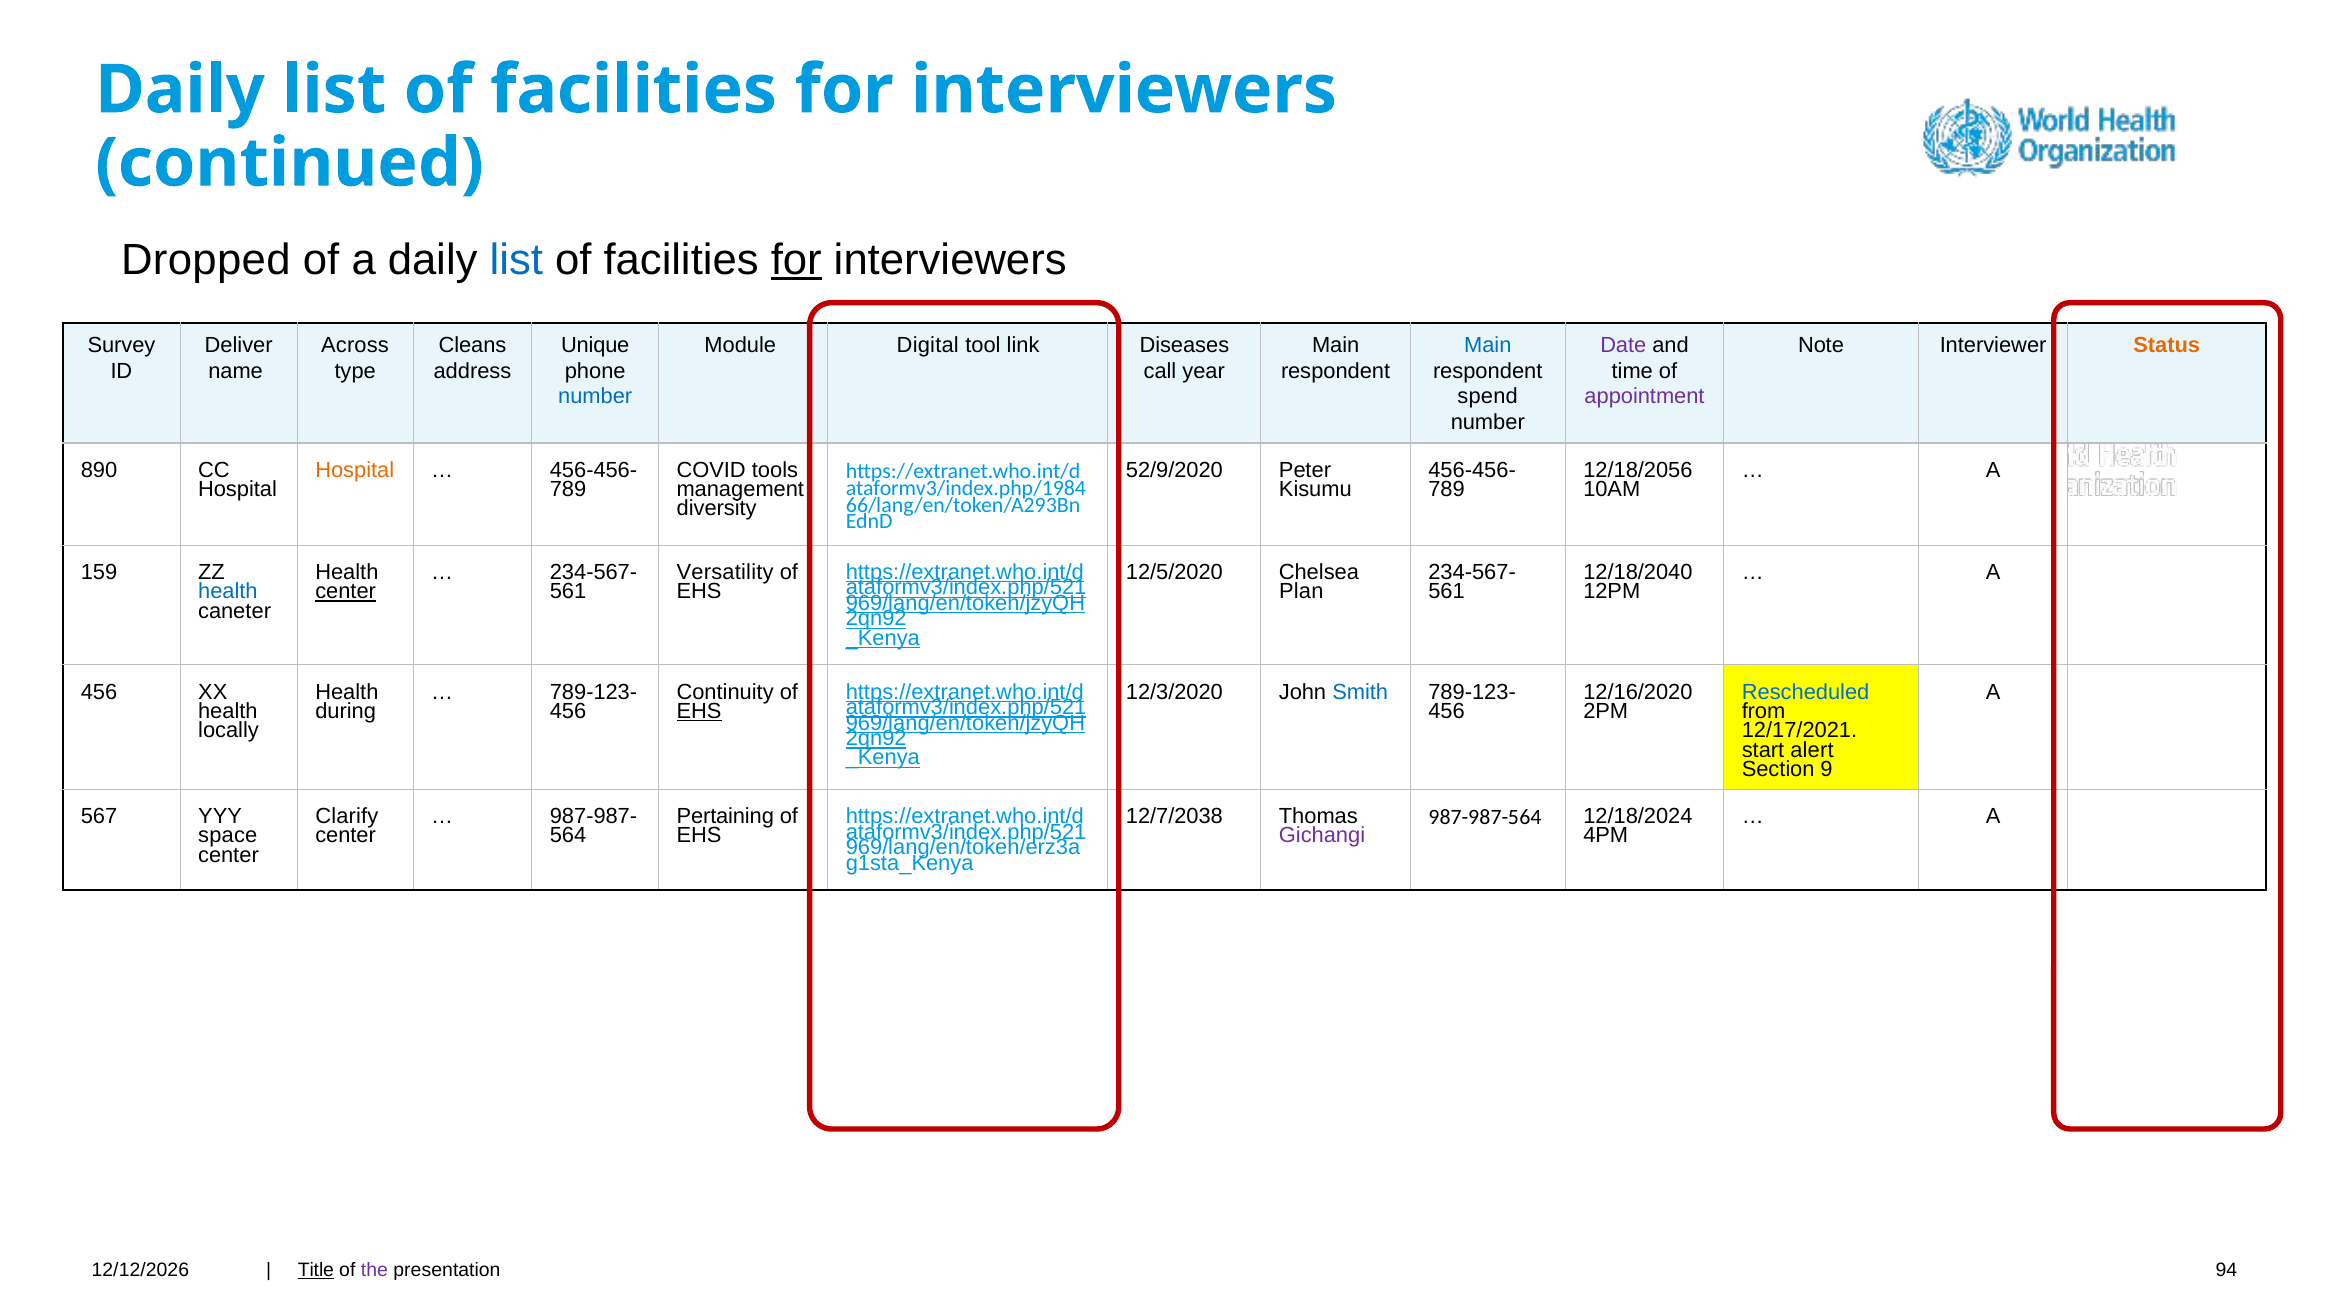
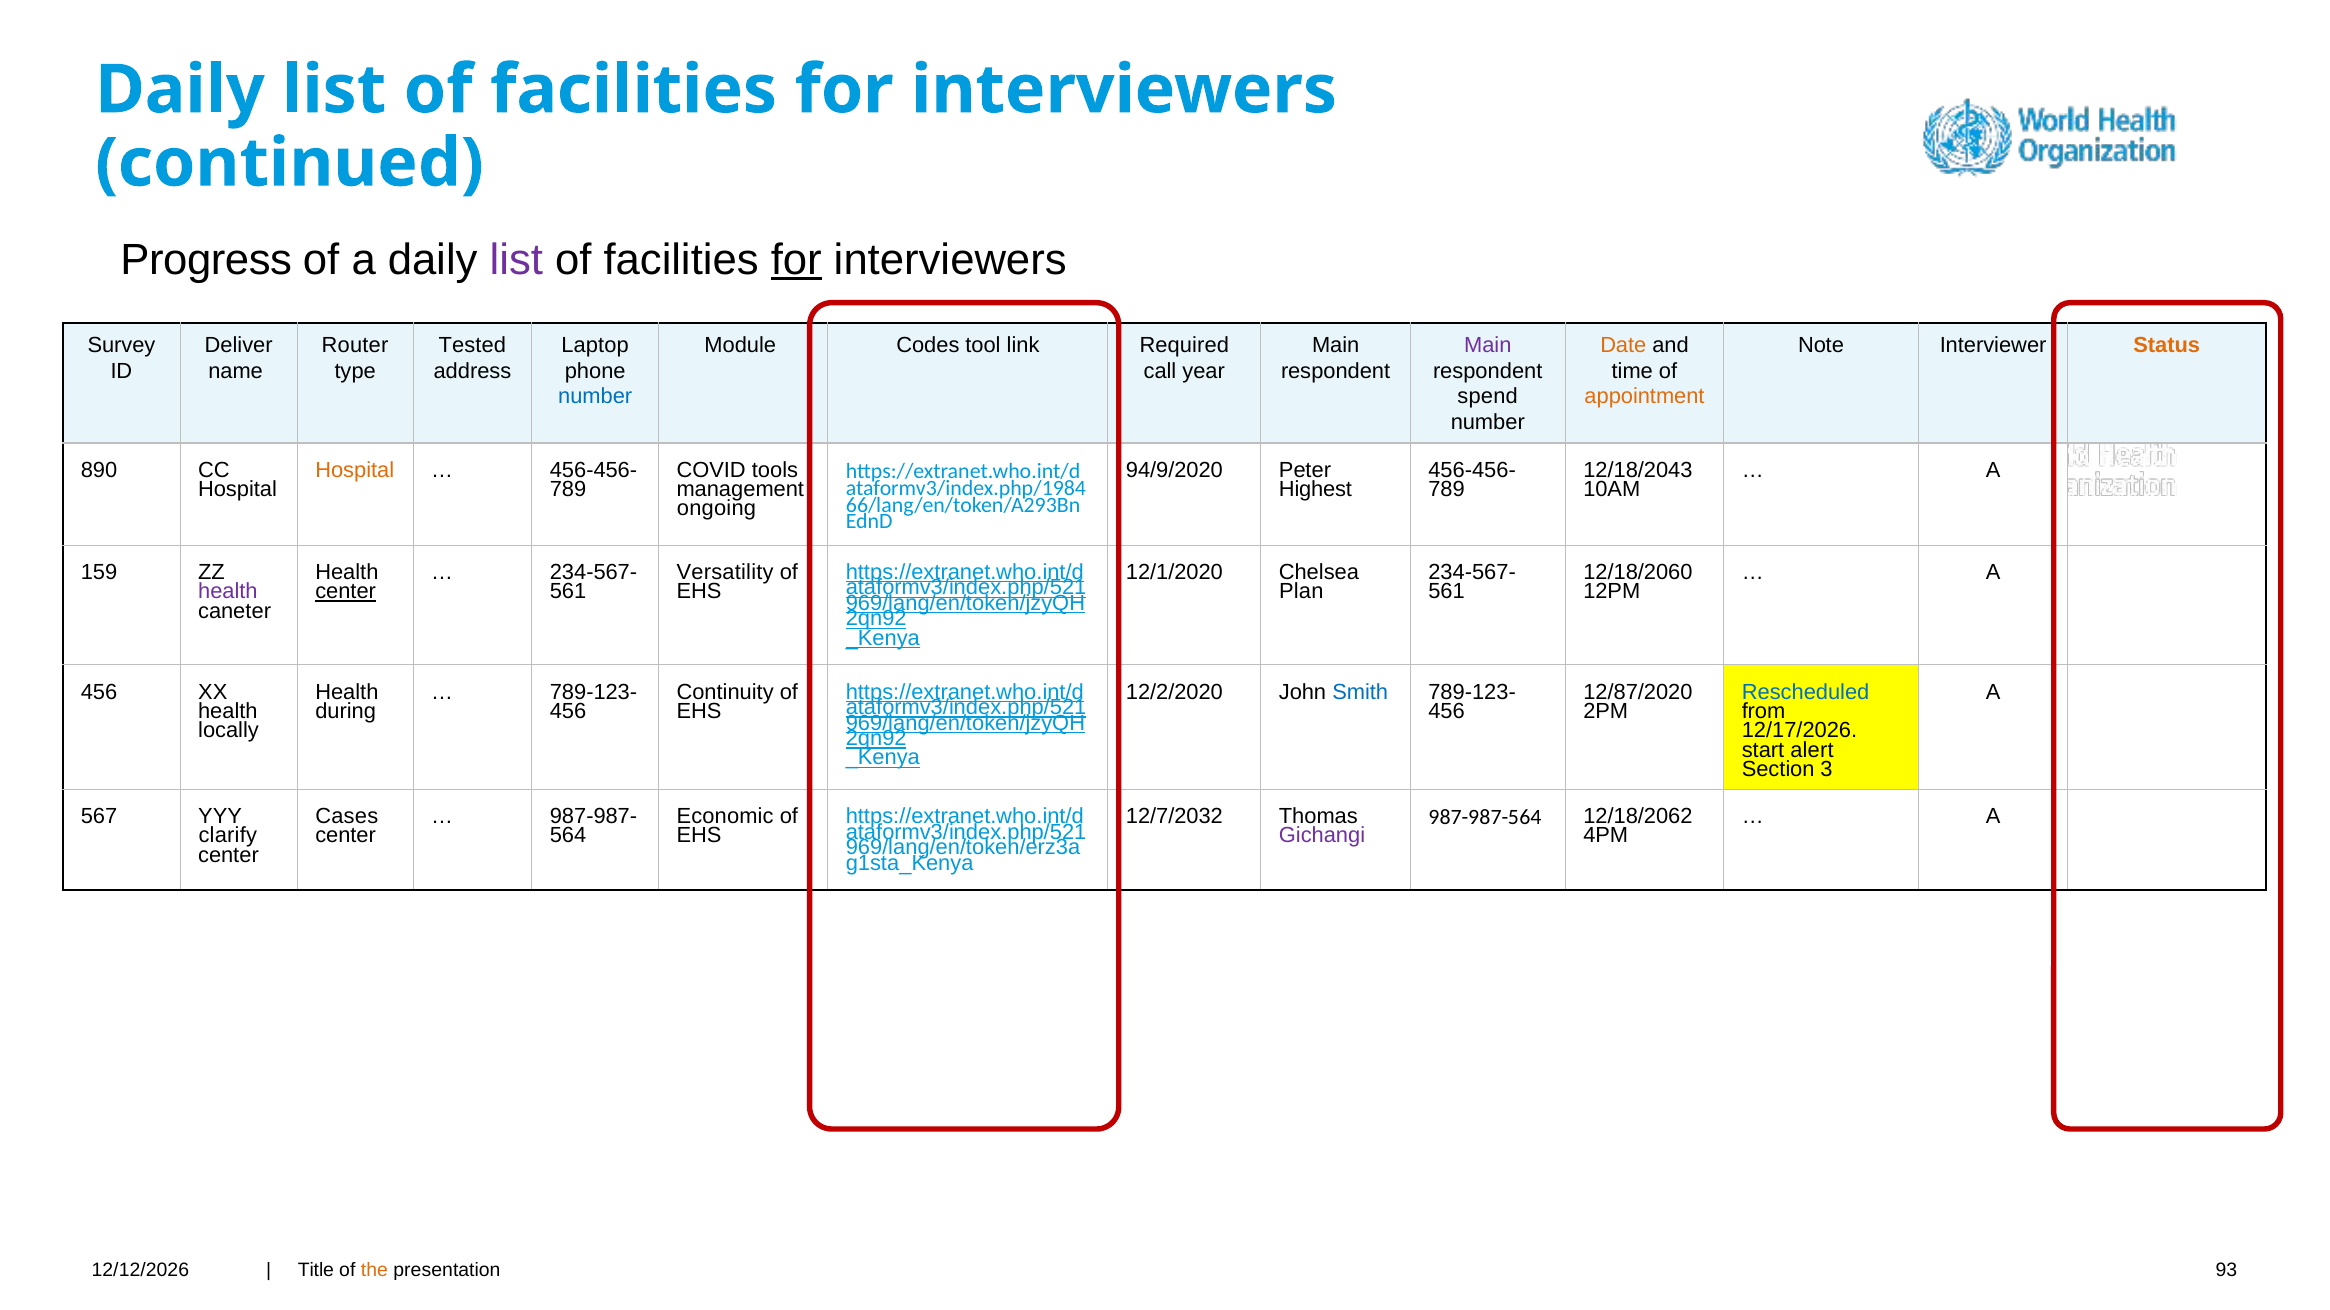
Dropped: Dropped -> Progress
list at (516, 260) colour: blue -> purple
Across: Across -> Router
Cleans: Cleans -> Tested
Unique: Unique -> Laptop
Digital: Digital -> Codes
Diseases: Diseases -> Required
Main at (1488, 346) colour: blue -> purple
Date colour: purple -> orange
appointment colour: purple -> orange
52/9/2020: 52/9/2020 -> 94/9/2020
12/18/2056: 12/18/2056 -> 12/18/2043
Kisumu: Kisumu -> Highest
diversity: diversity -> ongoing
12/5/2020: 12/5/2020 -> 12/1/2020
12/18/2040: 12/18/2040 -> 12/18/2060
health at (228, 592) colour: blue -> purple
12/3/2020: 12/3/2020 -> 12/2/2020
12/16/2020: 12/16/2020 -> 12/87/2020
EHS at (699, 712) underline: present -> none
12/17/2021: 12/17/2021 -> 12/17/2026
9: 9 -> 3
Clarify: Clarify -> Cases
Pertaining: Pertaining -> Economic
12/7/2038: 12/7/2038 -> 12/7/2032
12/18/2024: 12/18/2024 -> 12/18/2062
space: space -> clarify
Title underline: present -> none
the colour: purple -> orange
94: 94 -> 93
